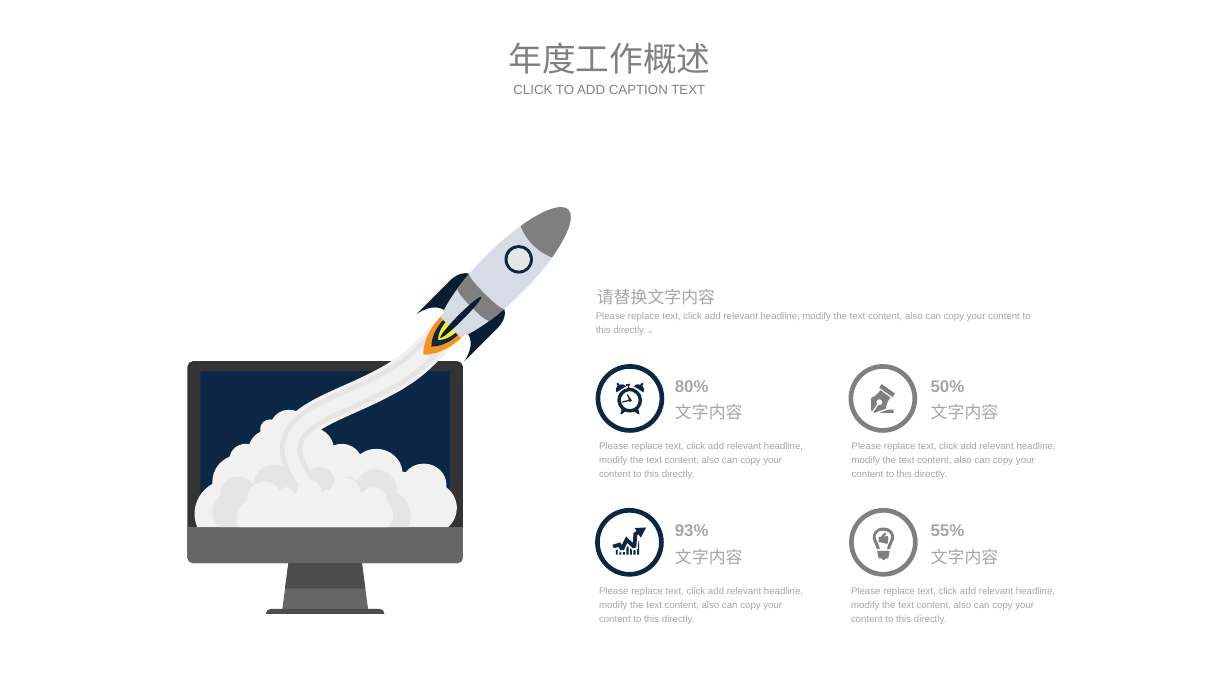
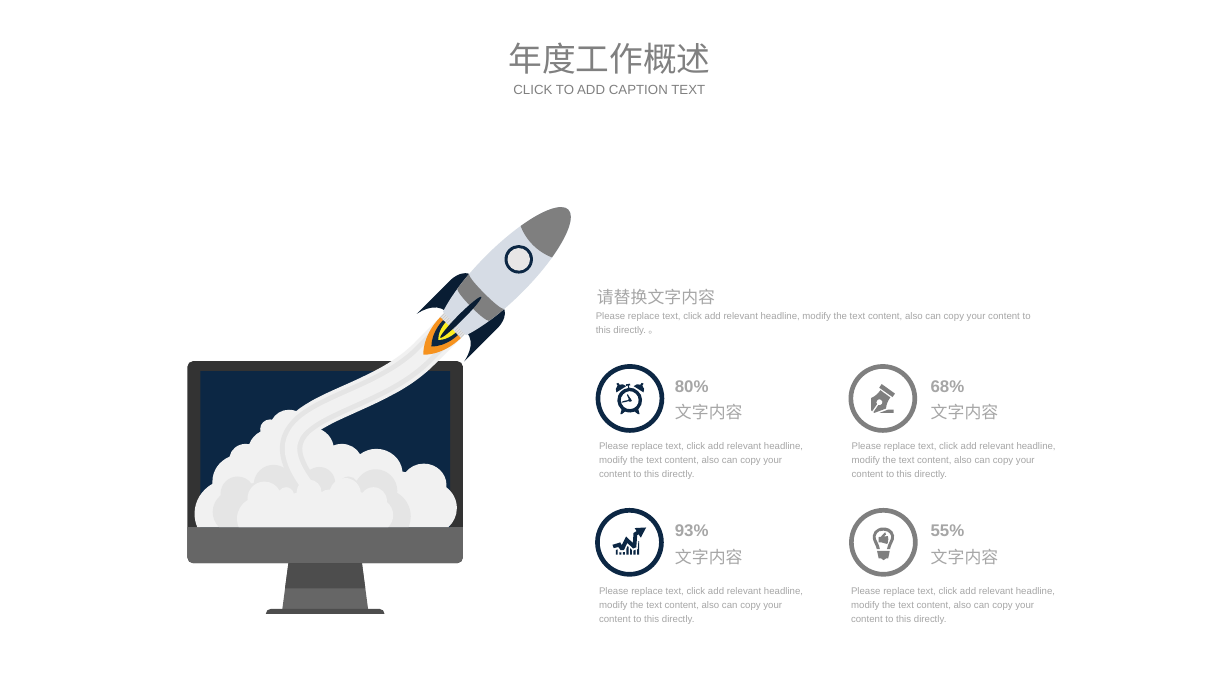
50%: 50% -> 68%
